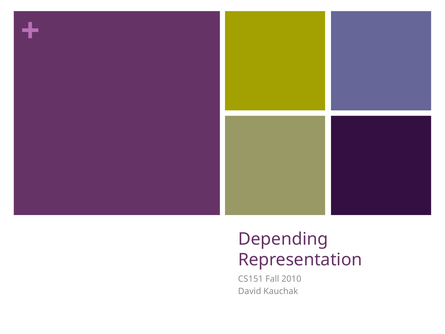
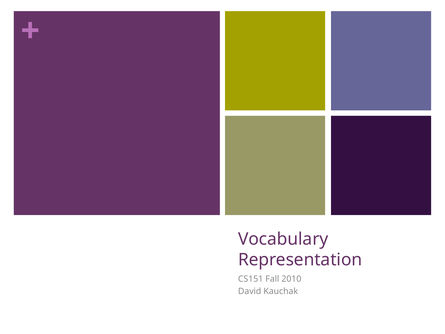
Depending: Depending -> Vocabulary
